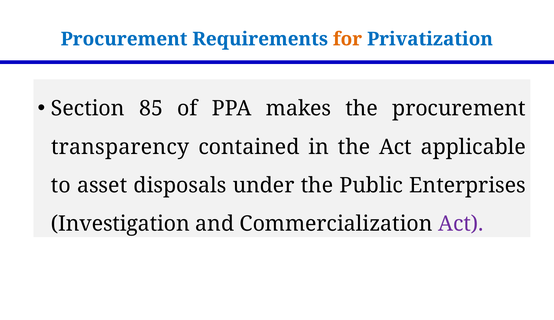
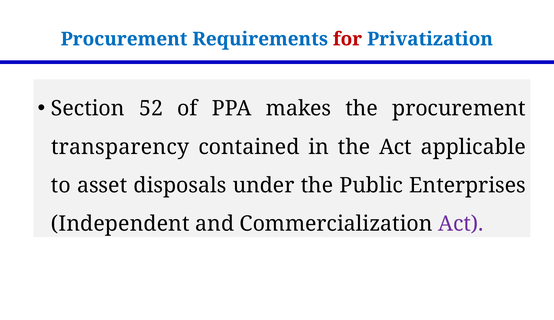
for colour: orange -> red
85: 85 -> 52
Investigation: Investigation -> Independent
